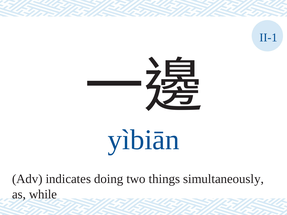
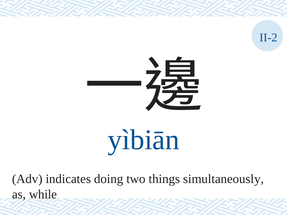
II-1: II-1 -> II-2
